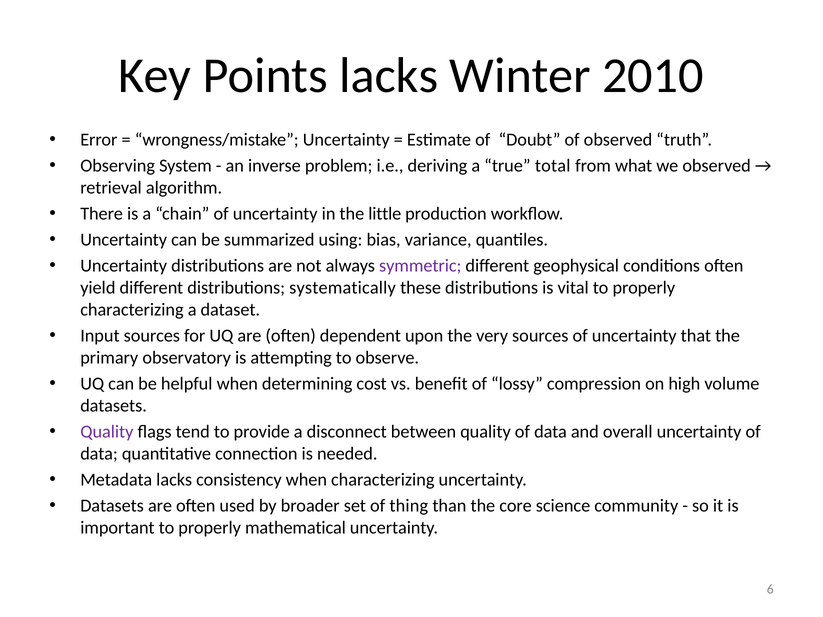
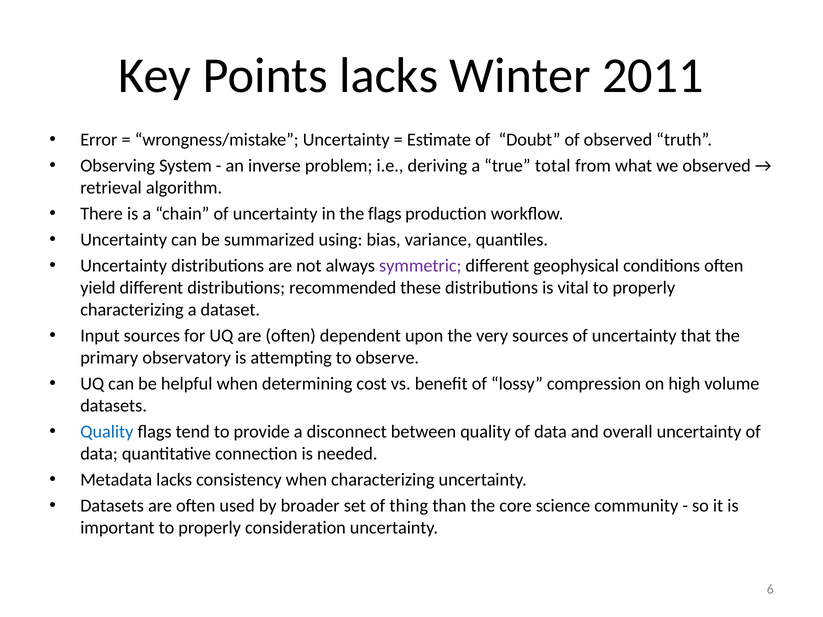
2010: 2010 -> 2011
the little: little -> flags
systematically: systematically -> recommended
Quality at (107, 432) colour: purple -> blue
mathematical: mathematical -> consideration
